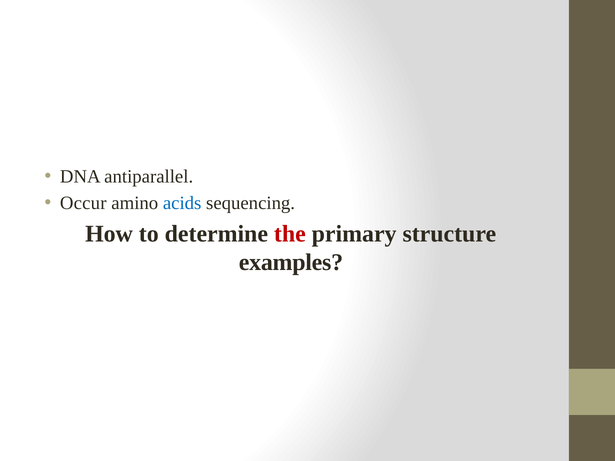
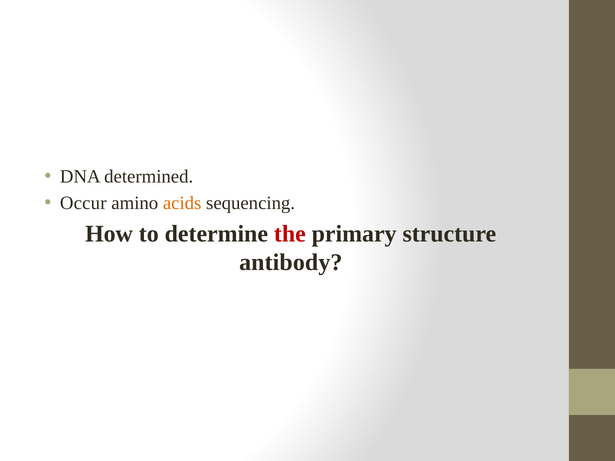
antiparallel: antiparallel -> determined
acids colour: blue -> orange
examples: examples -> antibody
